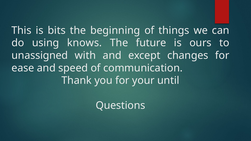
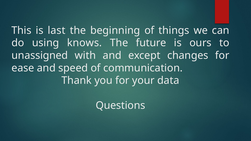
bits: bits -> last
until: until -> data
